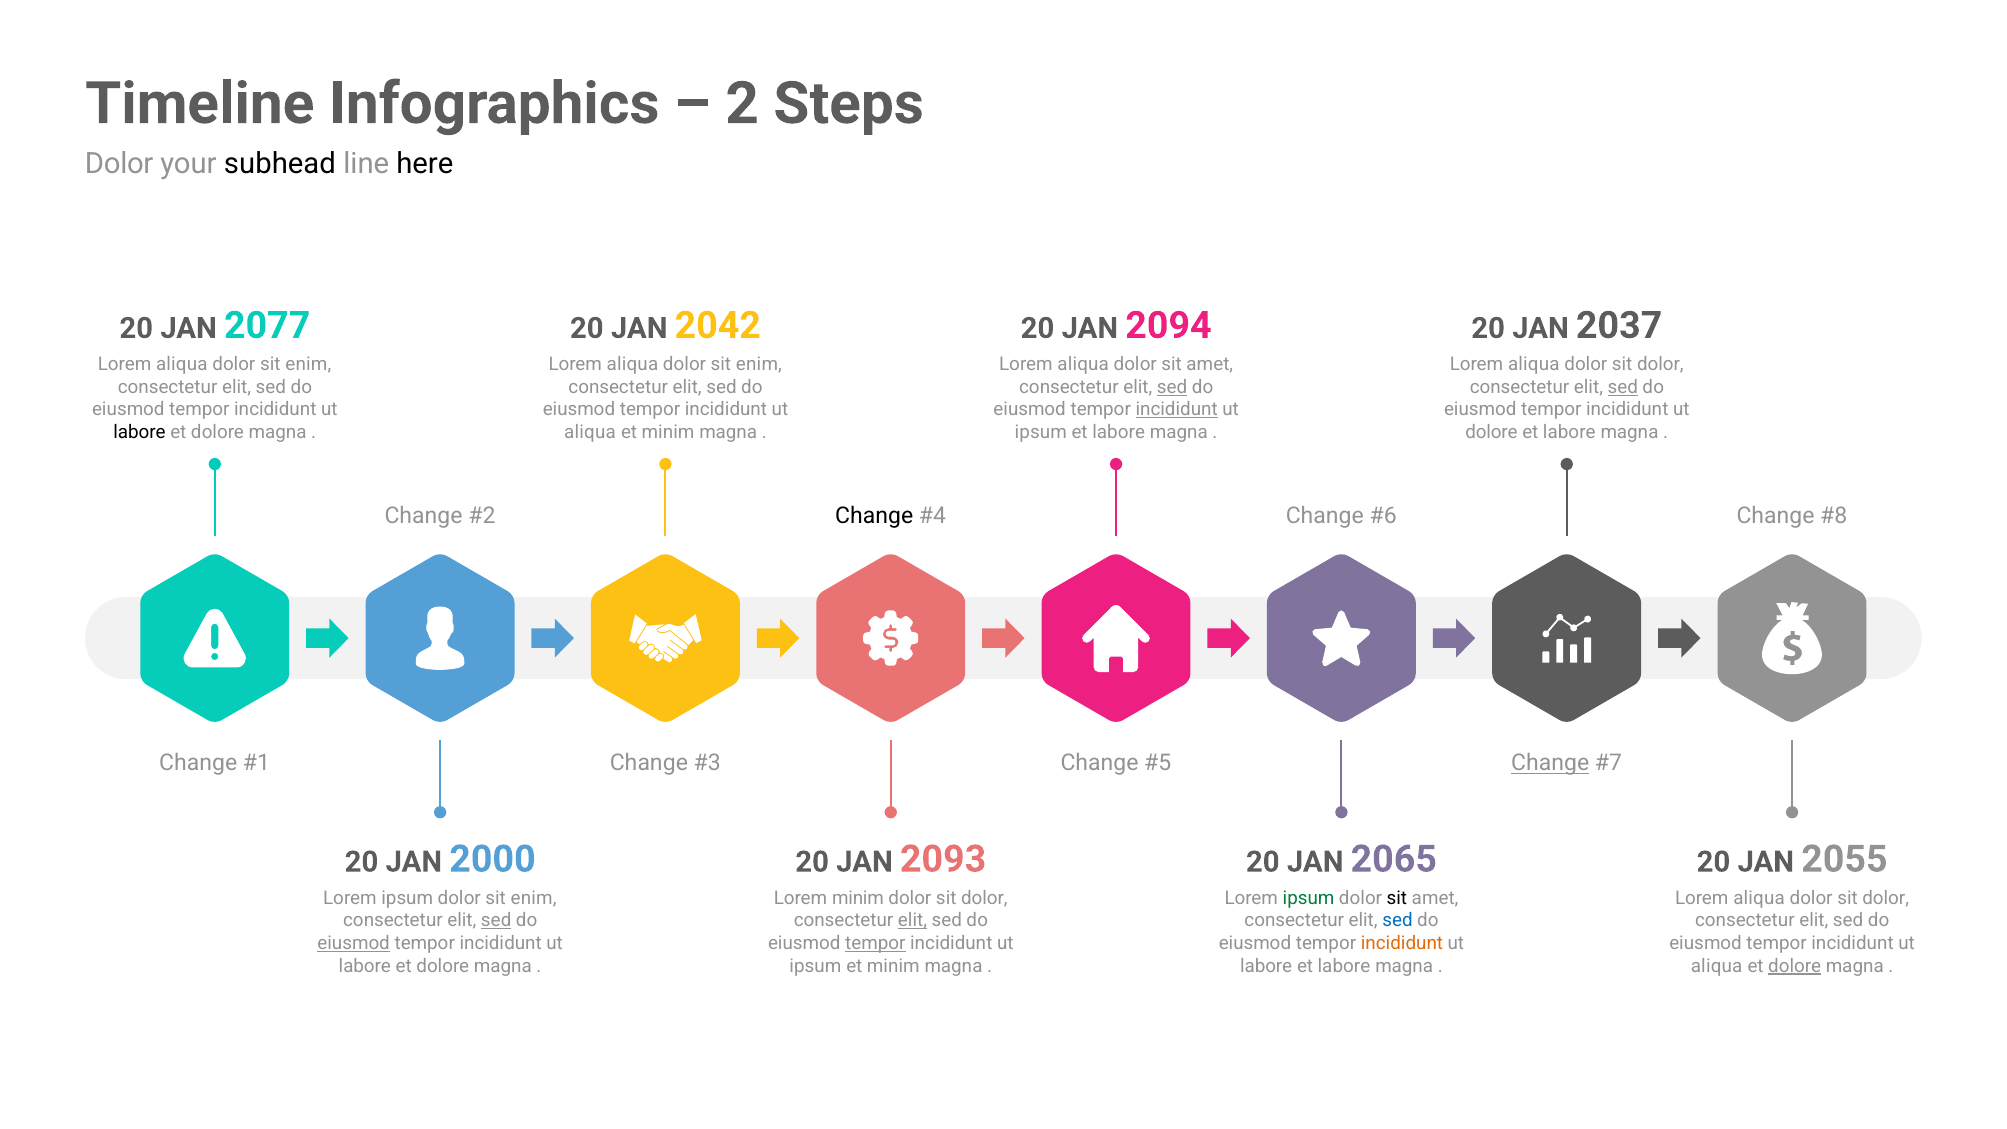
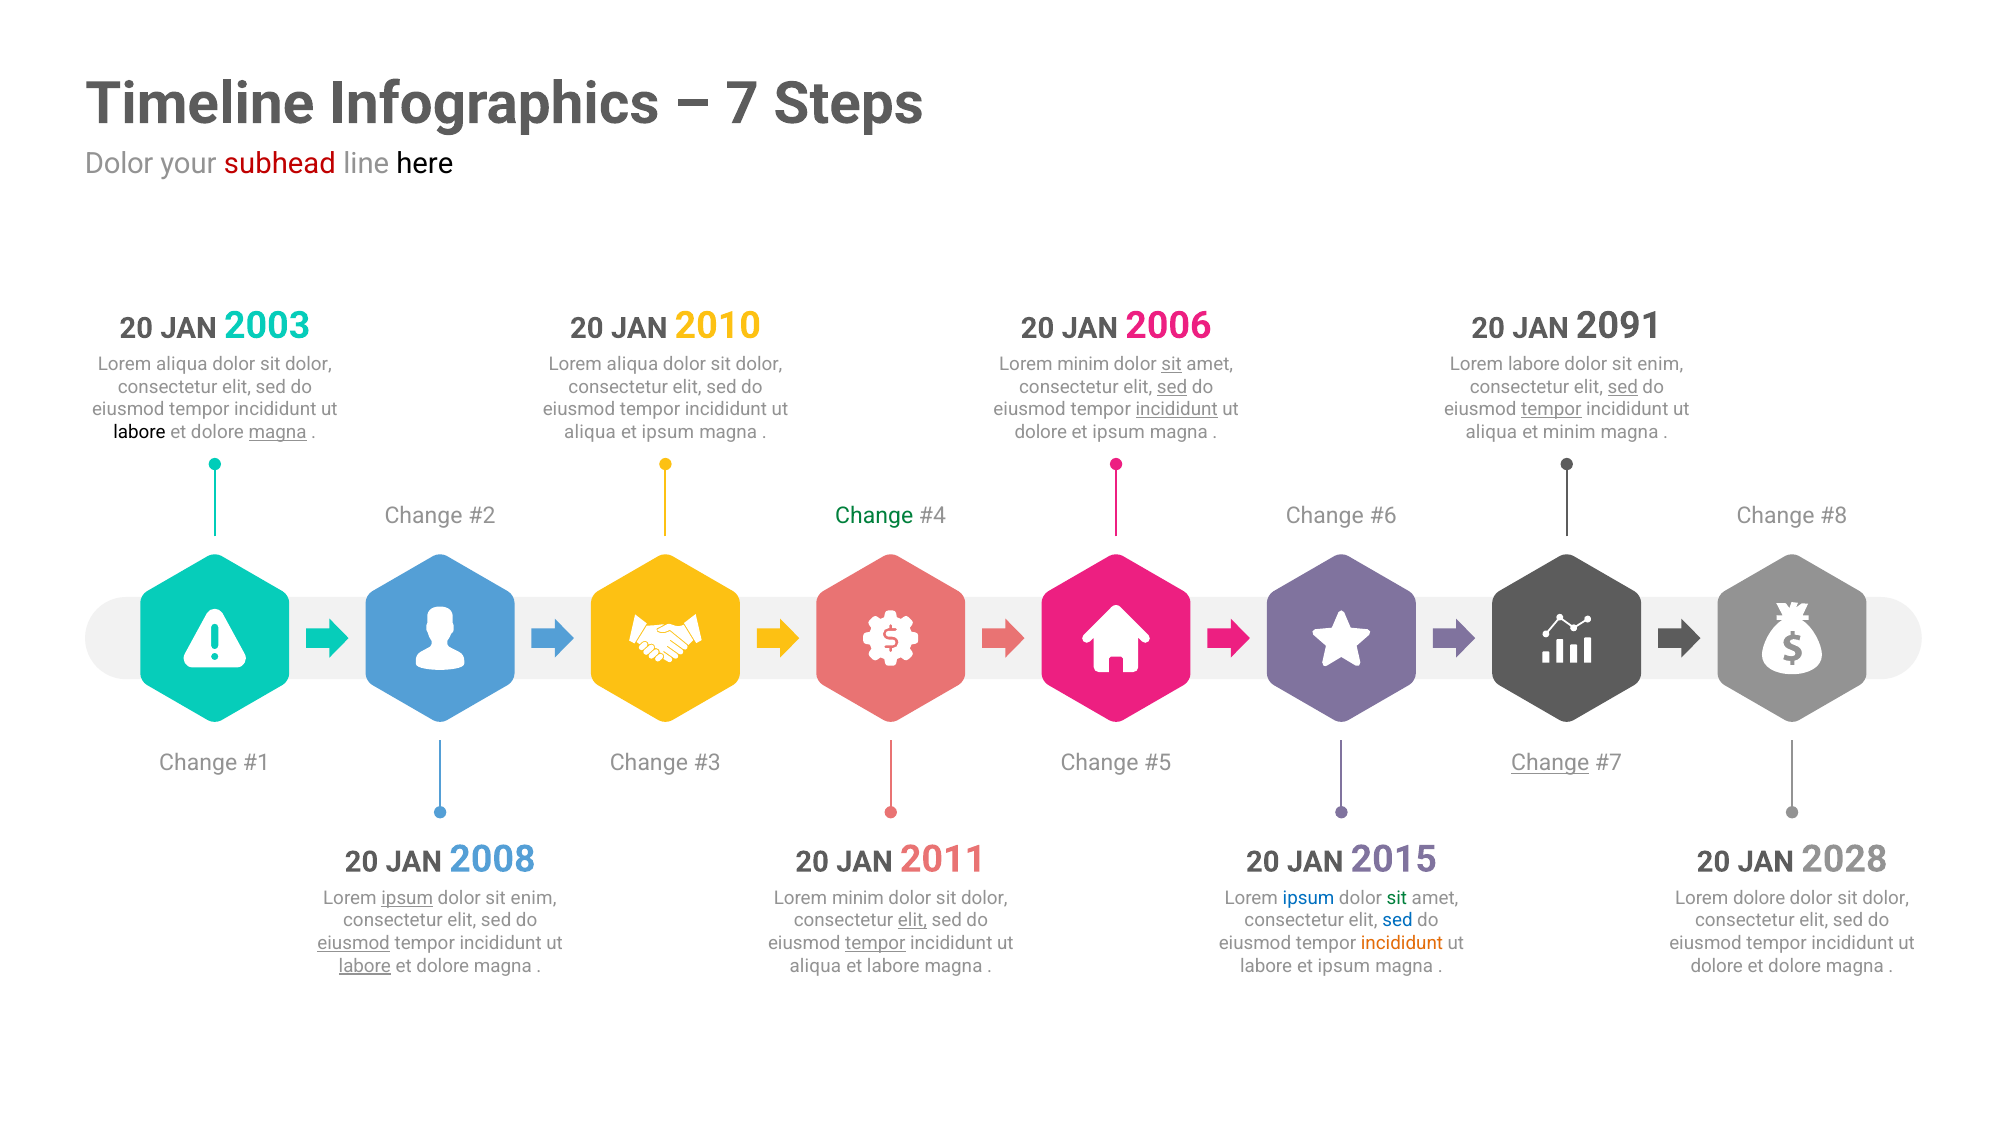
2: 2 -> 7
subhead colour: black -> red
2077: 2077 -> 2003
2042: 2042 -> 2010
2094: 2094 -> 2006
2037: 2037 -> 2091
enim at (308, 364): enim -> dolor
enim at (759, 364): enim -> dolor
aliqua at (1083, 364): aliqua -> minim
sit at (1172, 364) underline: none -> present
aliqua at (1534, 364): aliqua -> labore
dolor at (1660, 364): dolor -> enim
tempor at (1551, 410) underline: none -> present
magna at (278, 432) underline: none -> present
minim at (668, 432): minim -> ipsum
ipsum at (1041, 432): ipsum -> dolore
labore at (1119, 432): labore -> ipsum
dolore at (1492, 432): dolore -> aliqua
labore at (1569, 432): labore -> minim
Change at (874, 516) colour: black -> green
2000: 2000 -> 2008
2093: 2093 -> 2011
2065: 2065 -> 2015
2055: 2055 -> 2028
ipsum at (407, 898) underline: none -> present
ipsum at (1309, 898) colour: green -> blue
sit at (1397, 898) colour: black -> green
aliqua at (1759, 898): aliqua -> dolore
sed at (496, 921) underline: present -> none
labore at (365, 966) underline: none -> present
ipsum at (815, 966): ipsum -> aliqua
minim at (893, 966): minim -> labore
labore et labore: labore -> ipsum
aliqua at (1717, 966): aliqua -> dolore
dolore at (1795, 966) underline: present -> none
